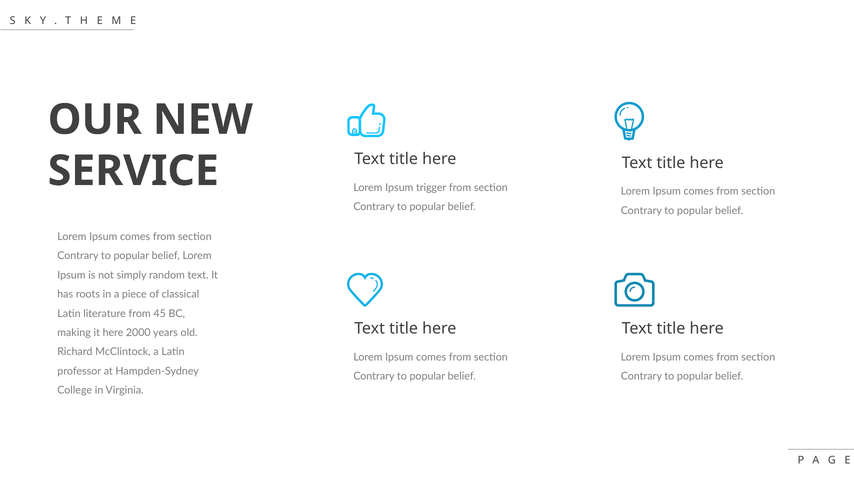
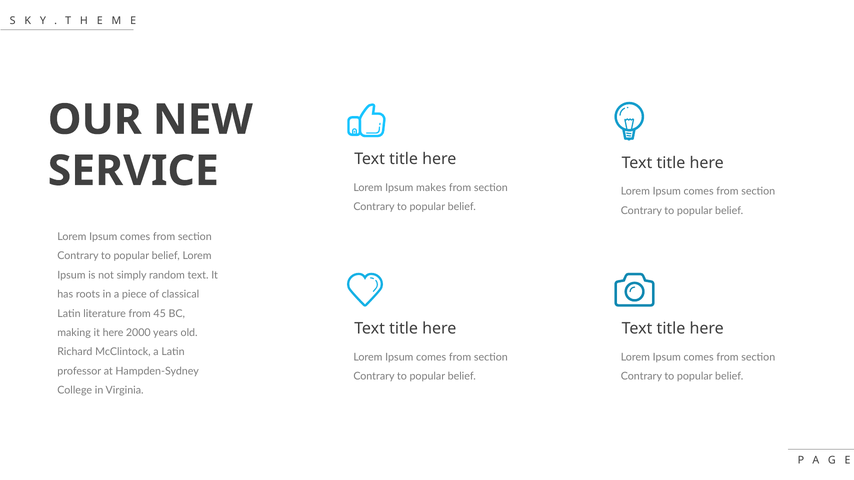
trigger: trigger -> makes
